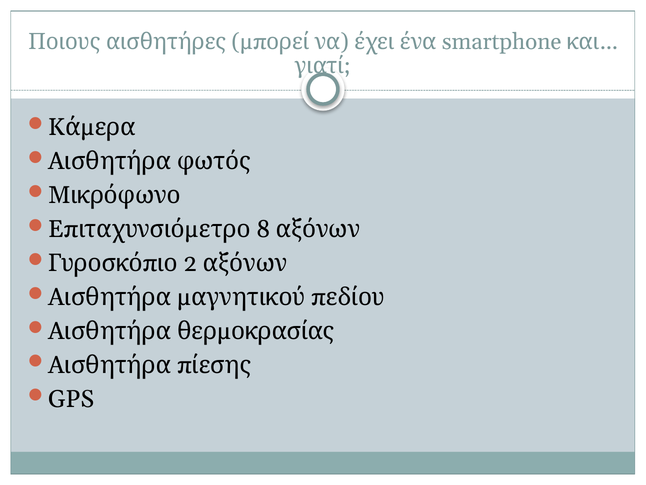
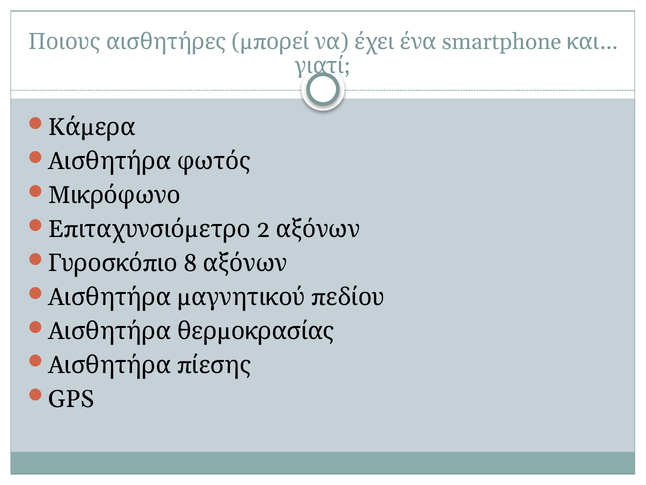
8: 8 -> 2
2: 2 -> 8
